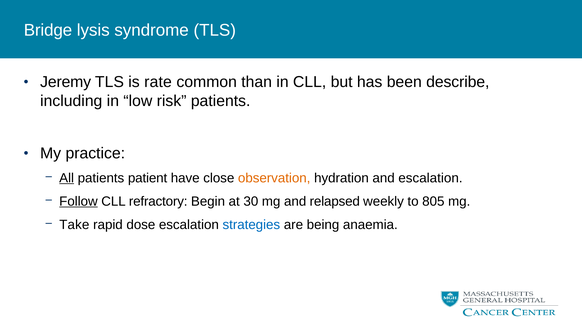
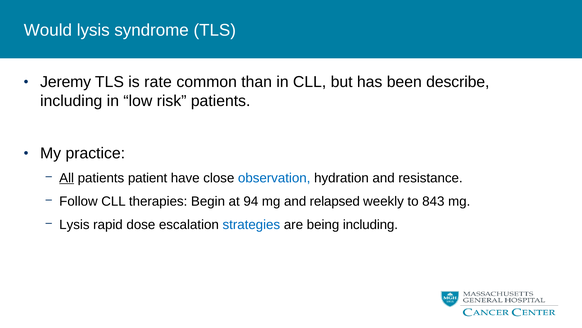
Bridge: Bridge -> Would
observation colour: orange -> blue
and escalation: escalation -> resistance
Follow underline: present -> none
refractory: refractory -> therapies
30: 30 -> 94
805: 805 -> 843
Take at (74, 224): Take -> Lysis
being anaemia: anaemia -> including
